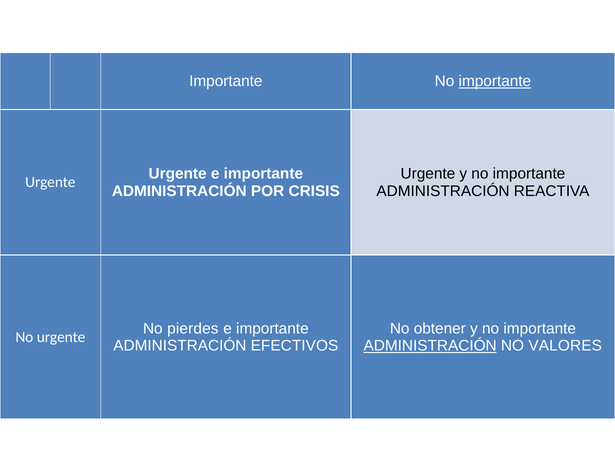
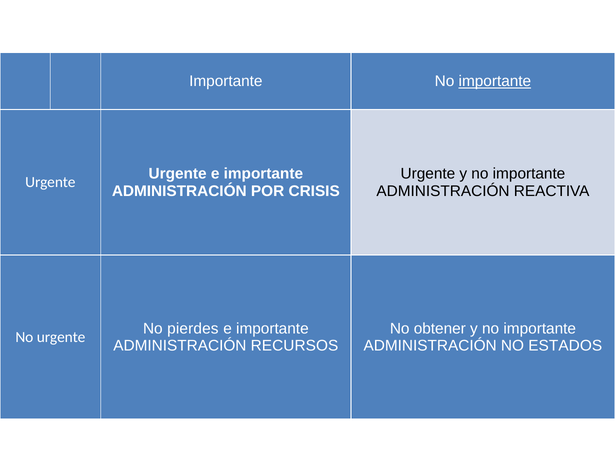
EFECTIVOS: EFECTIVOS -> RECURSOS
ADMINISTRACIÓN at (430, 346) underline: present -> none
VALORES: VALORES -> ESTADOS
